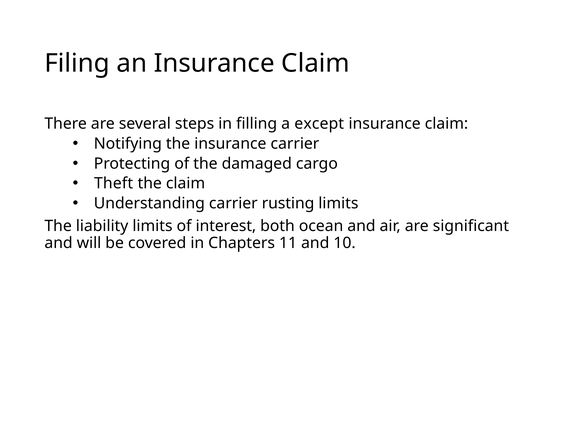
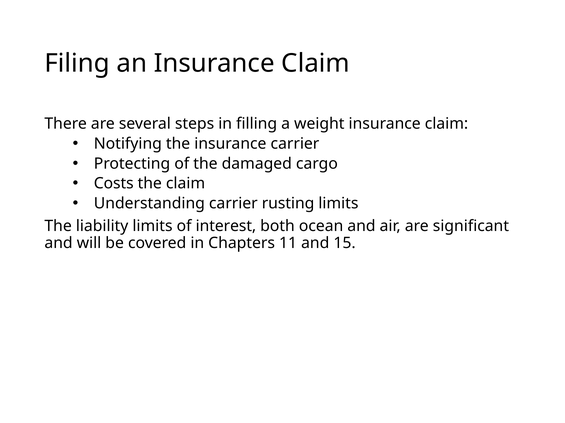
except: except -> weight
Theft: Theft -> Costs
10: 10 -> 15
